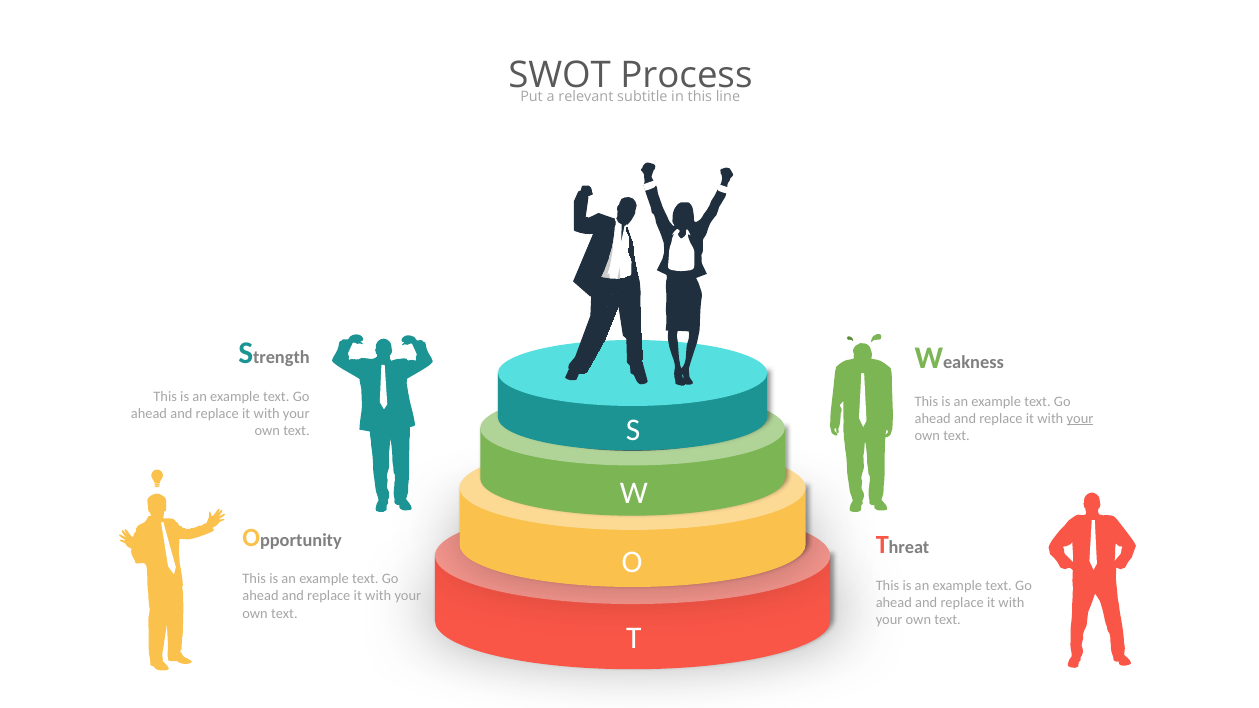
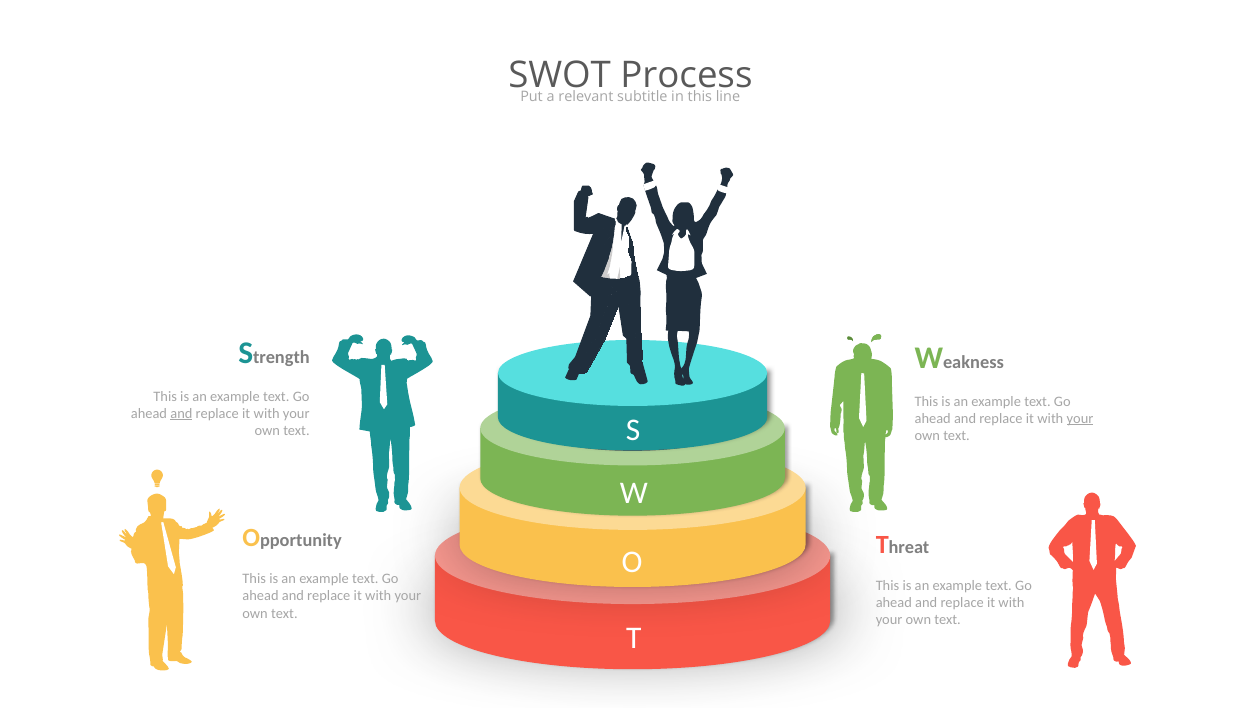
and at (181, 414) underline: none -> present
